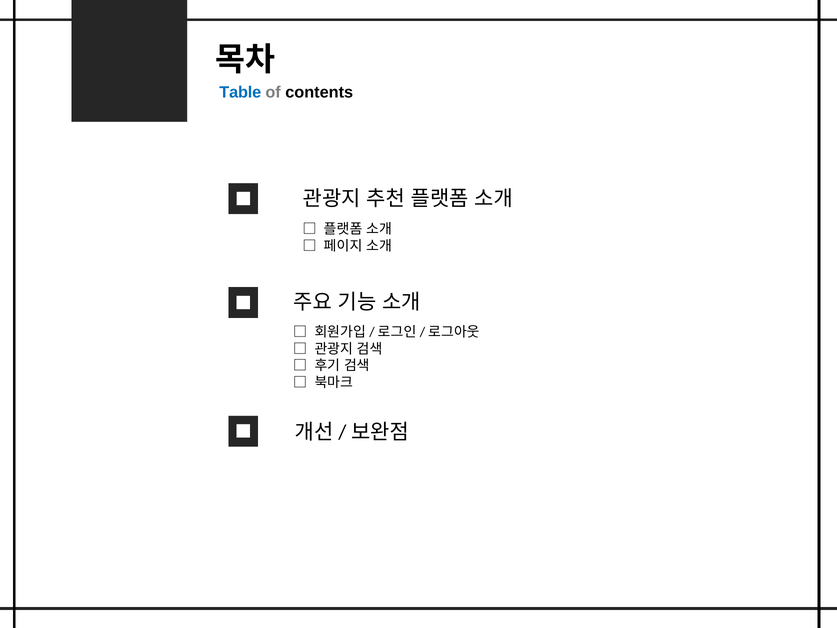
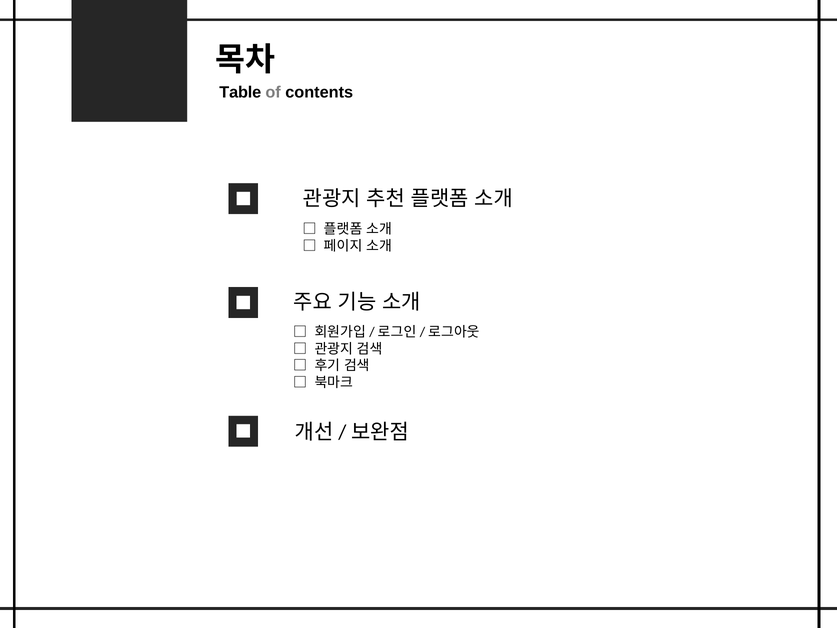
Table colour: blue -> black
